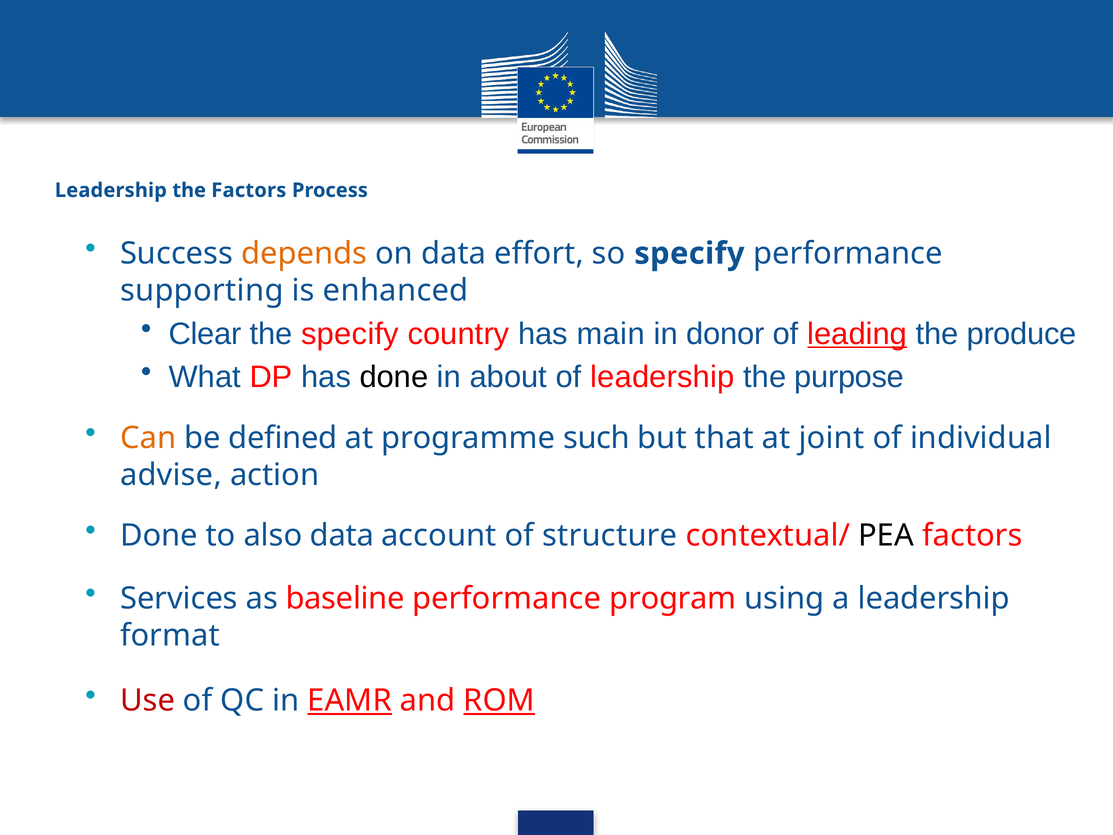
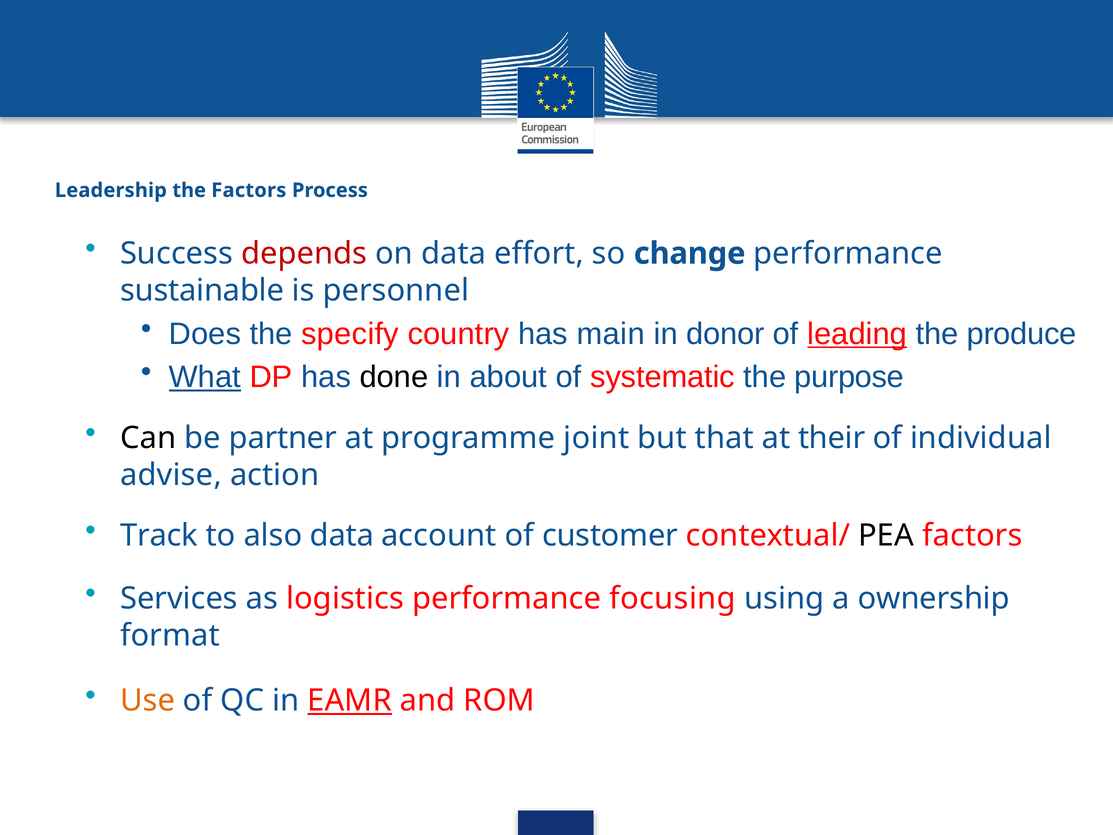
depends colour: orange -> red
so specify: specify -> change
supporting: supporting -> sustainable
enhanced: enhanced -> personnel
Clear: Clear -> Does
What underline: none -> present
of leadership: leadership -> systematic
Can colour: orange -> black
defined: defined -> partner
such: such -> joint
joint: joint -> their
Done at (159, 535): Done -> Track
structure: structure -> customer
baseline: baseline -> logistics
program: program -> focusing
a leadership: leadership -> ownership
Use colour: red -> orange
ROM underline: present -> none
